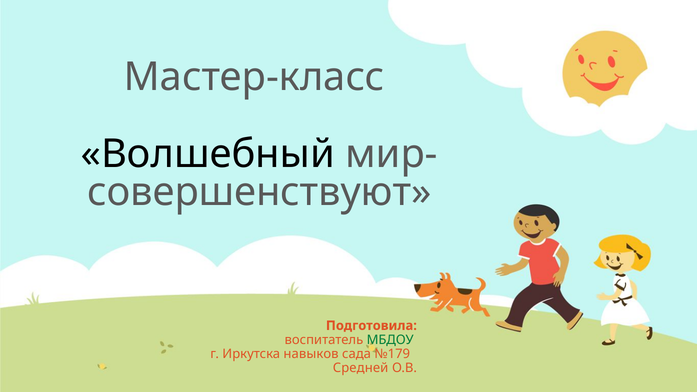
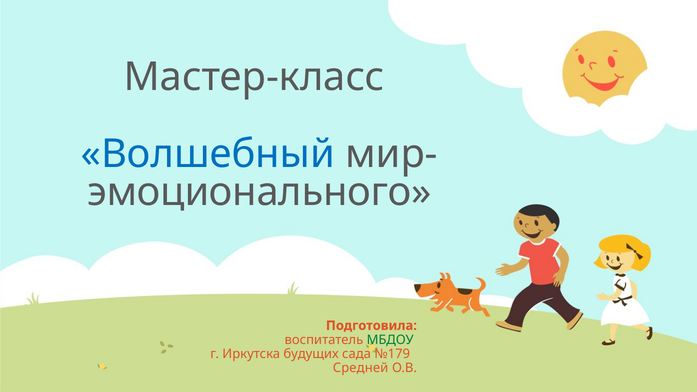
Волшебный colour: black -> blue
совершенствуют: совершенствуют -> эмоционального
навыков: навыков -> будущих
